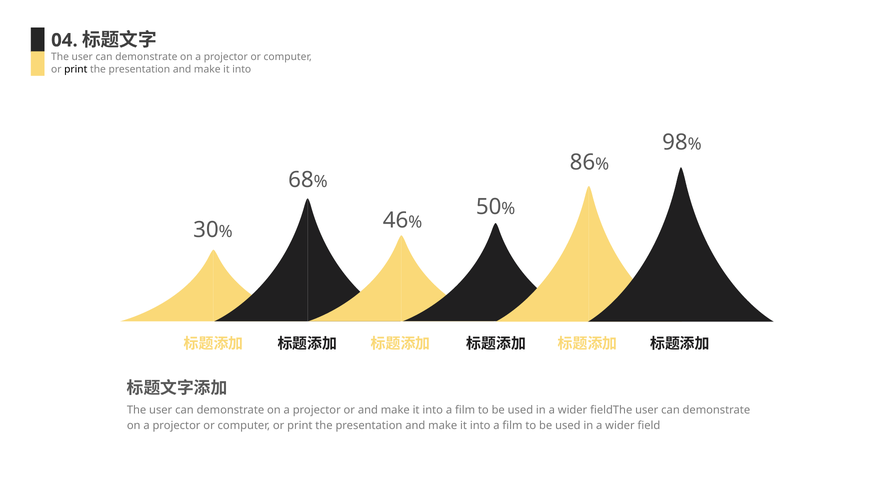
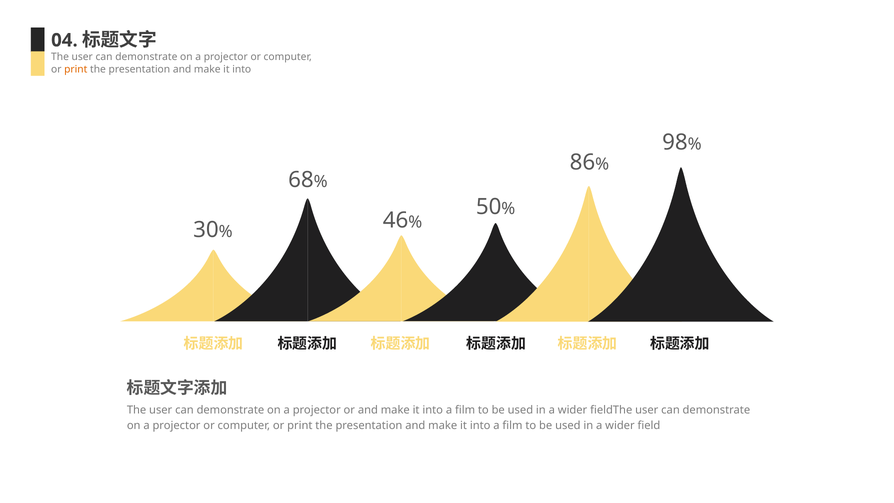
print at (76, 69) colour: black -> orange
